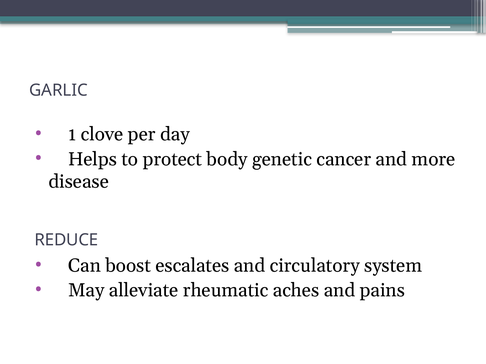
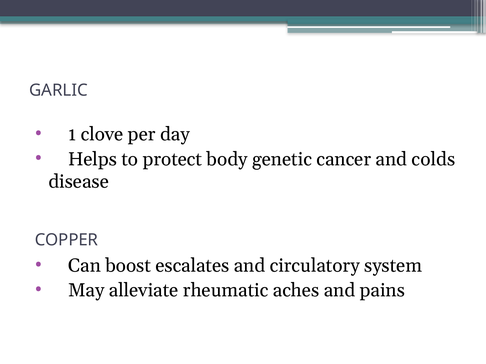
more: more -> colds
REDUCE: REDUCE -> COPPER
